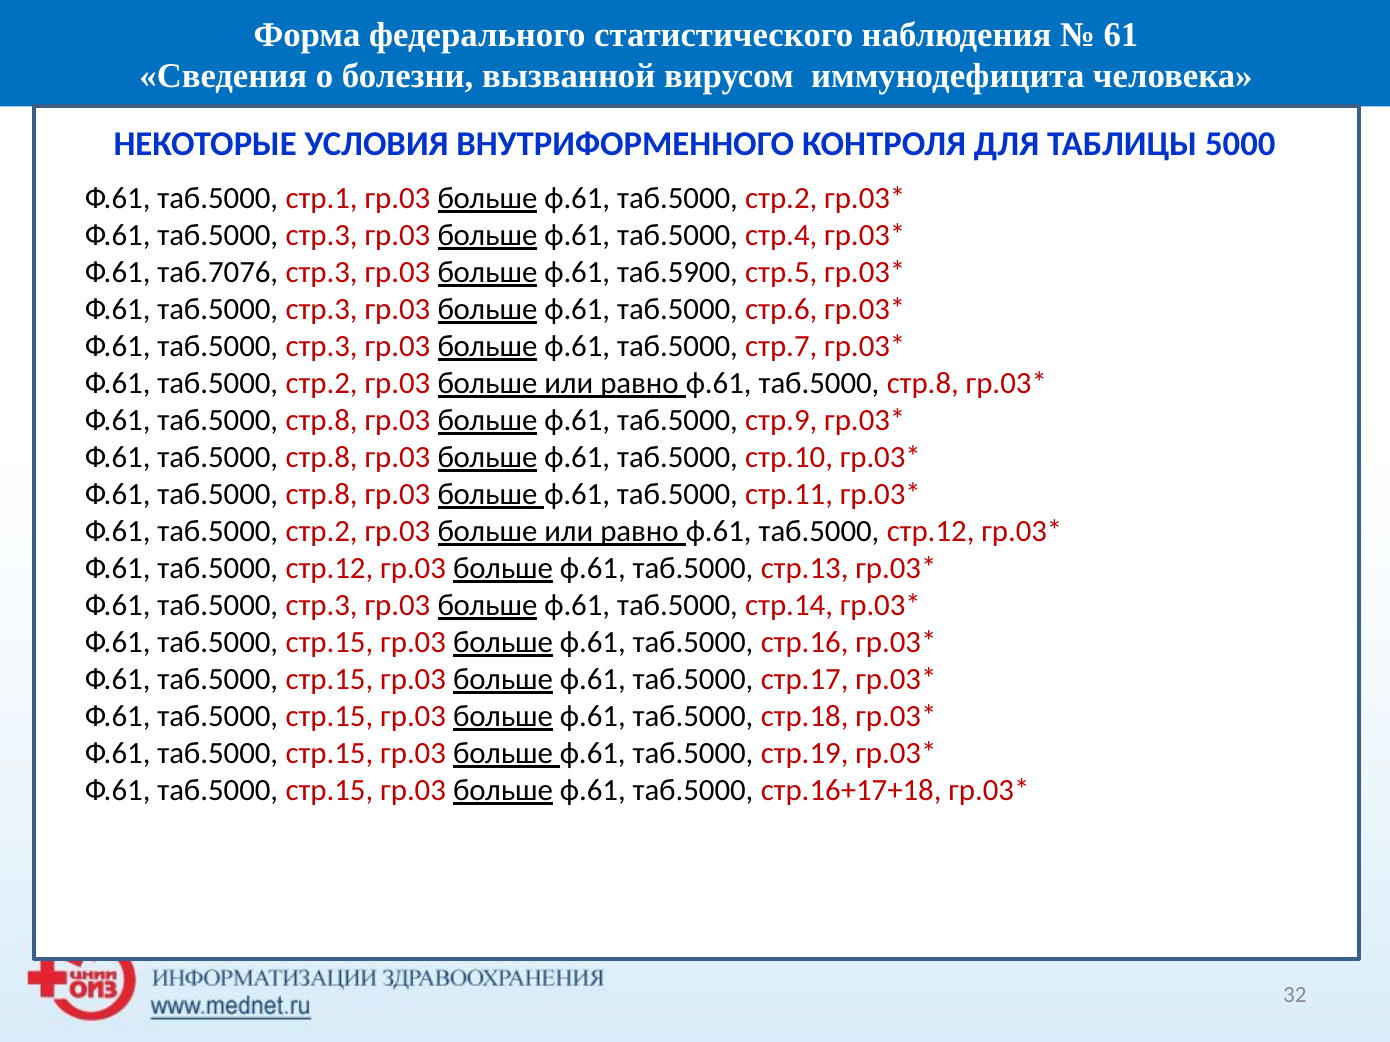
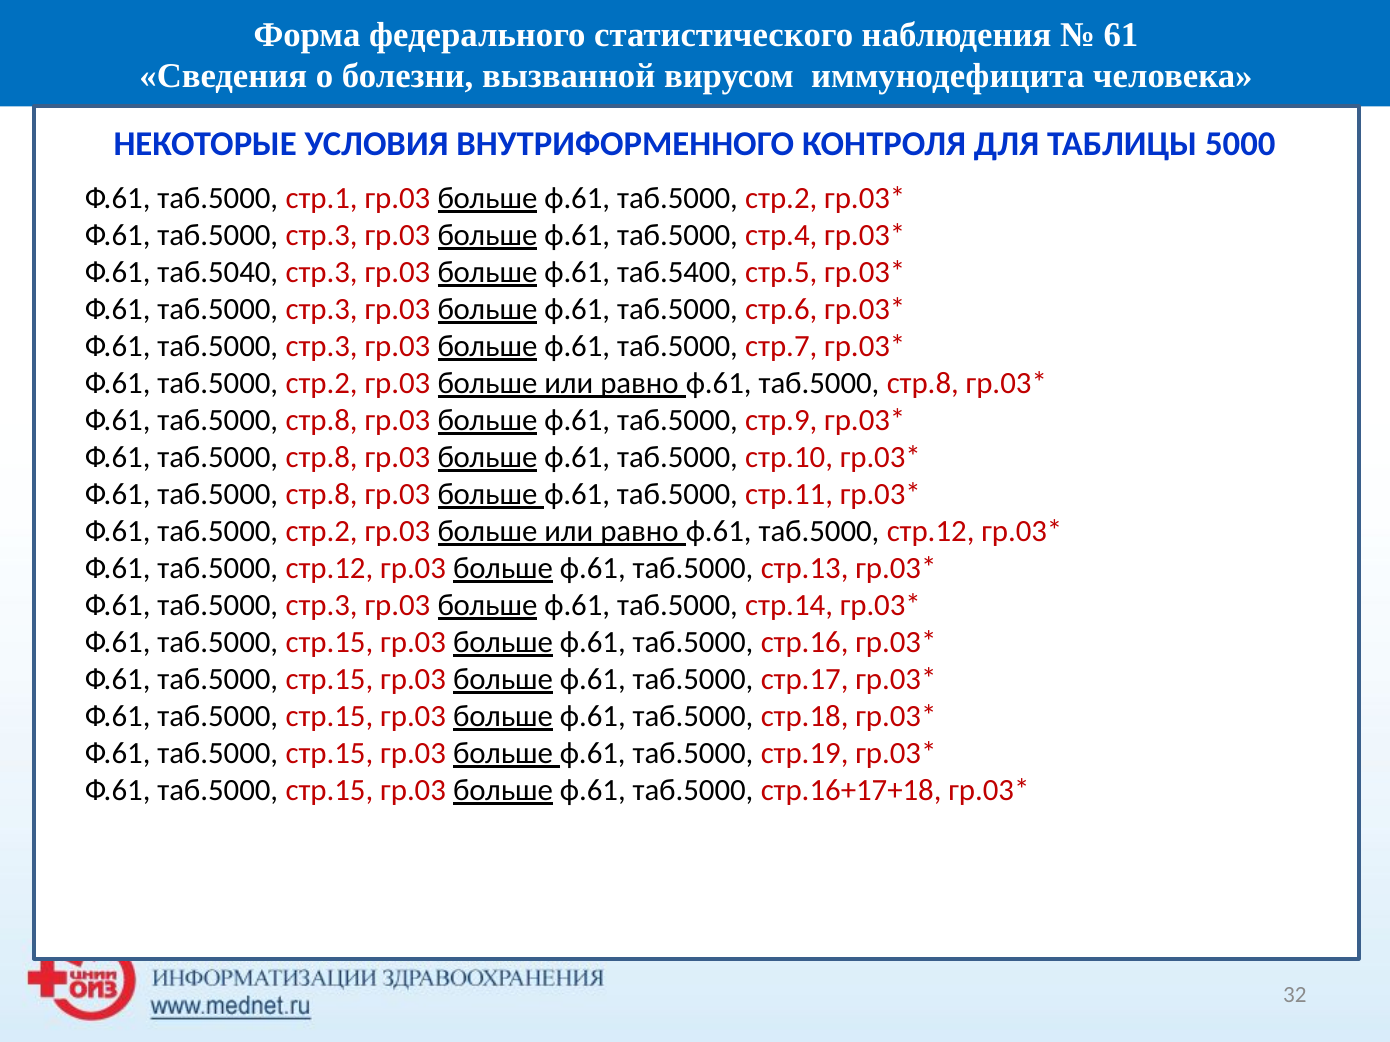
таб.7076: таб.7076 -> таб.5040
таб.5900: таб.5900 -> таб.5400
